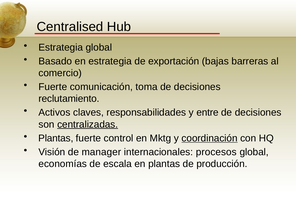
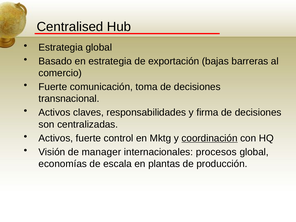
reclutamiento: reclutamiento -> transnacional
entre: entre -> firma
centralizadas underline: present -> none
Plantas at (56, 138): Plantas -> Activos
